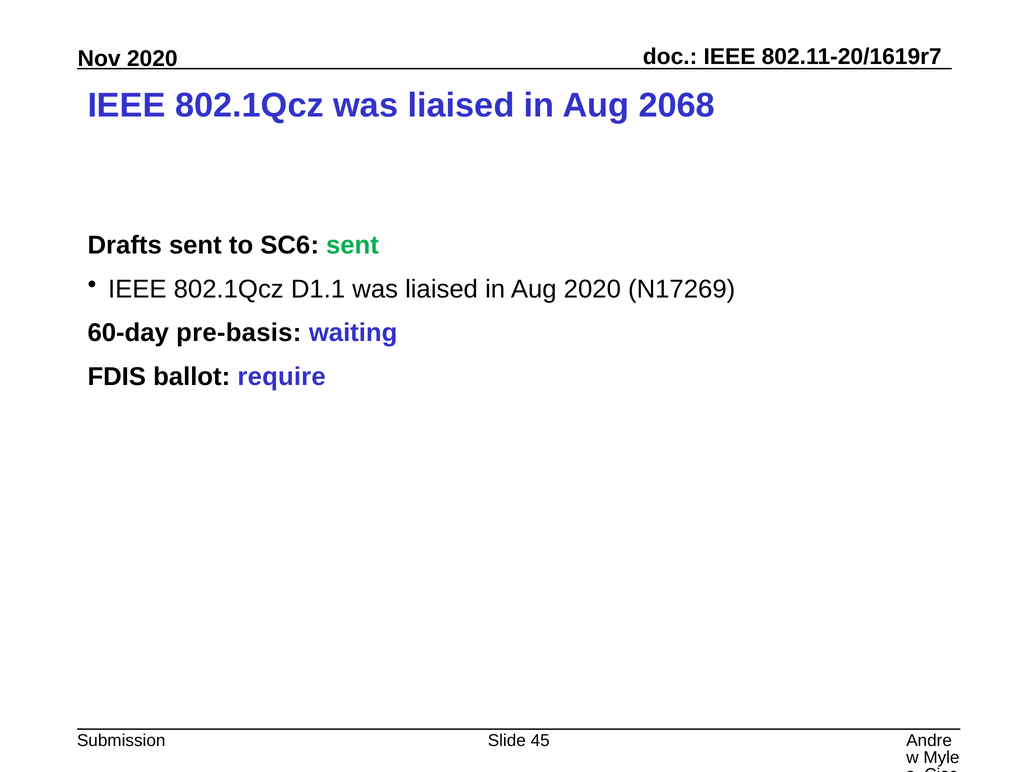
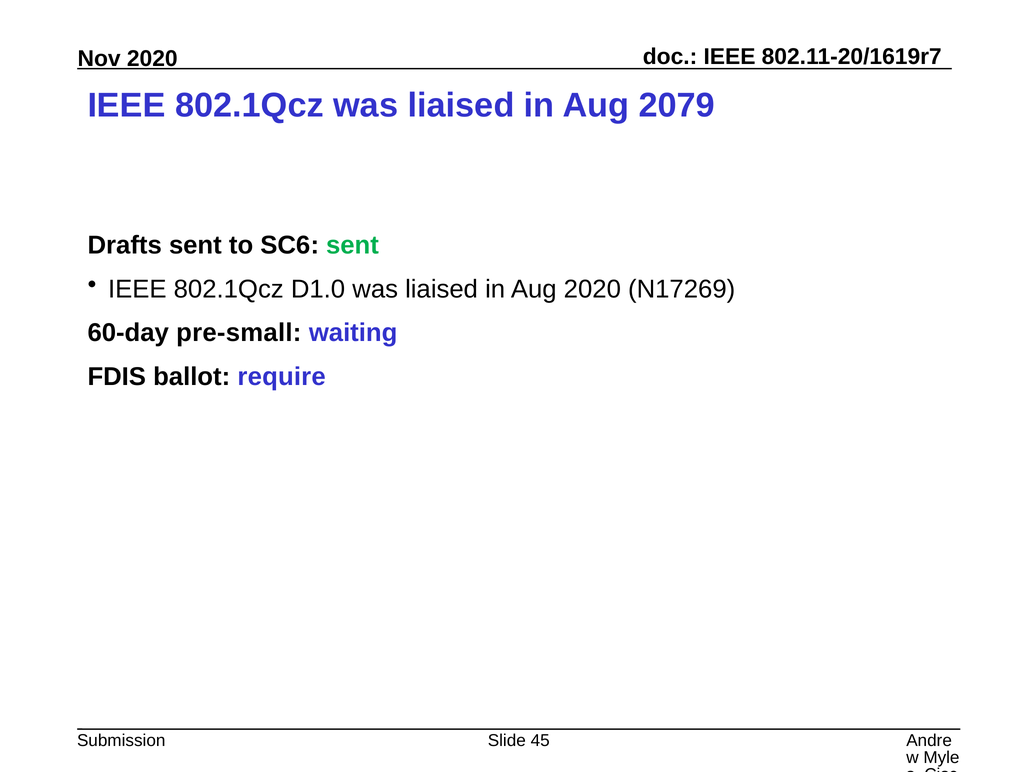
2068: 2068 -> 2079
D1.1: D1.1 -> D1.0
pre-basis: pre-basis -> pre-small
